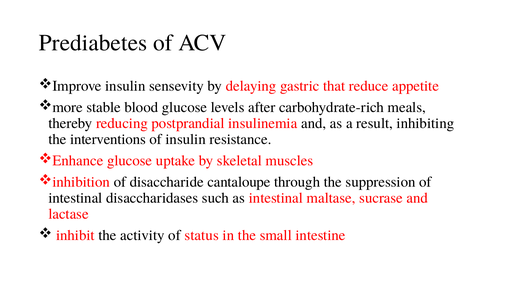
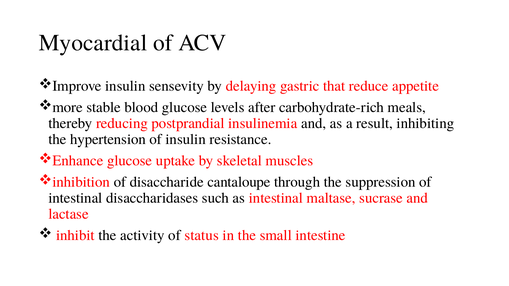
Prediabetes: Prediabetes -> Myocardial
interventions: interventions -> hypertension
